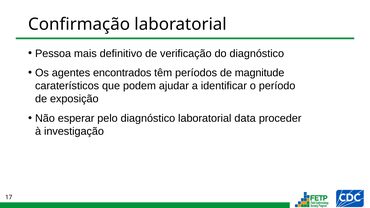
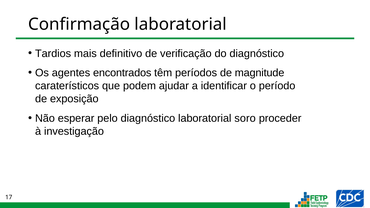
Pessoa: Pessoa -> Tardios
data: data -> soro
